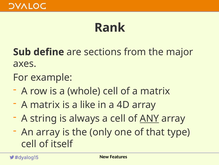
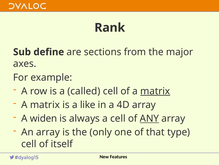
whole: whole -> called
matrix at (155, 91) underline: none -> present
string: string -> widen
